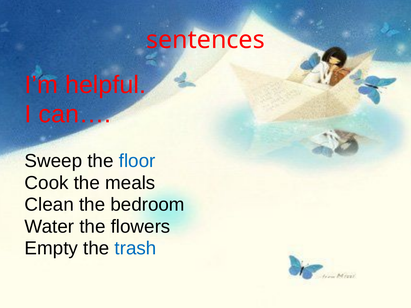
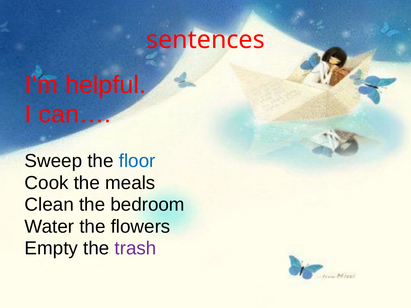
trash colour: blue -> purple
